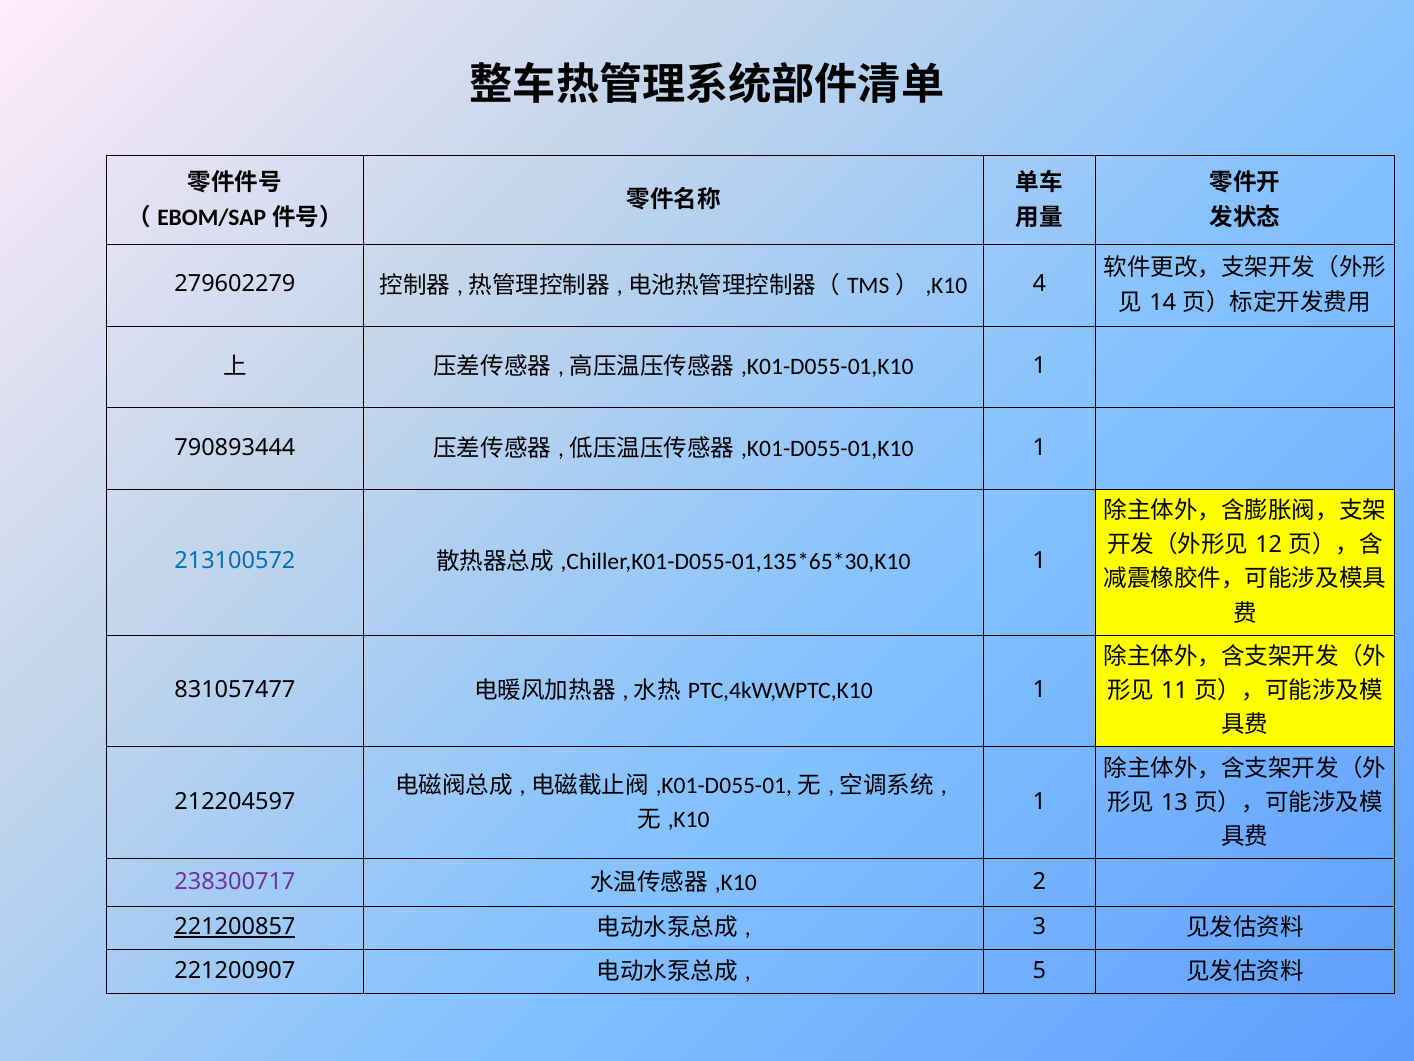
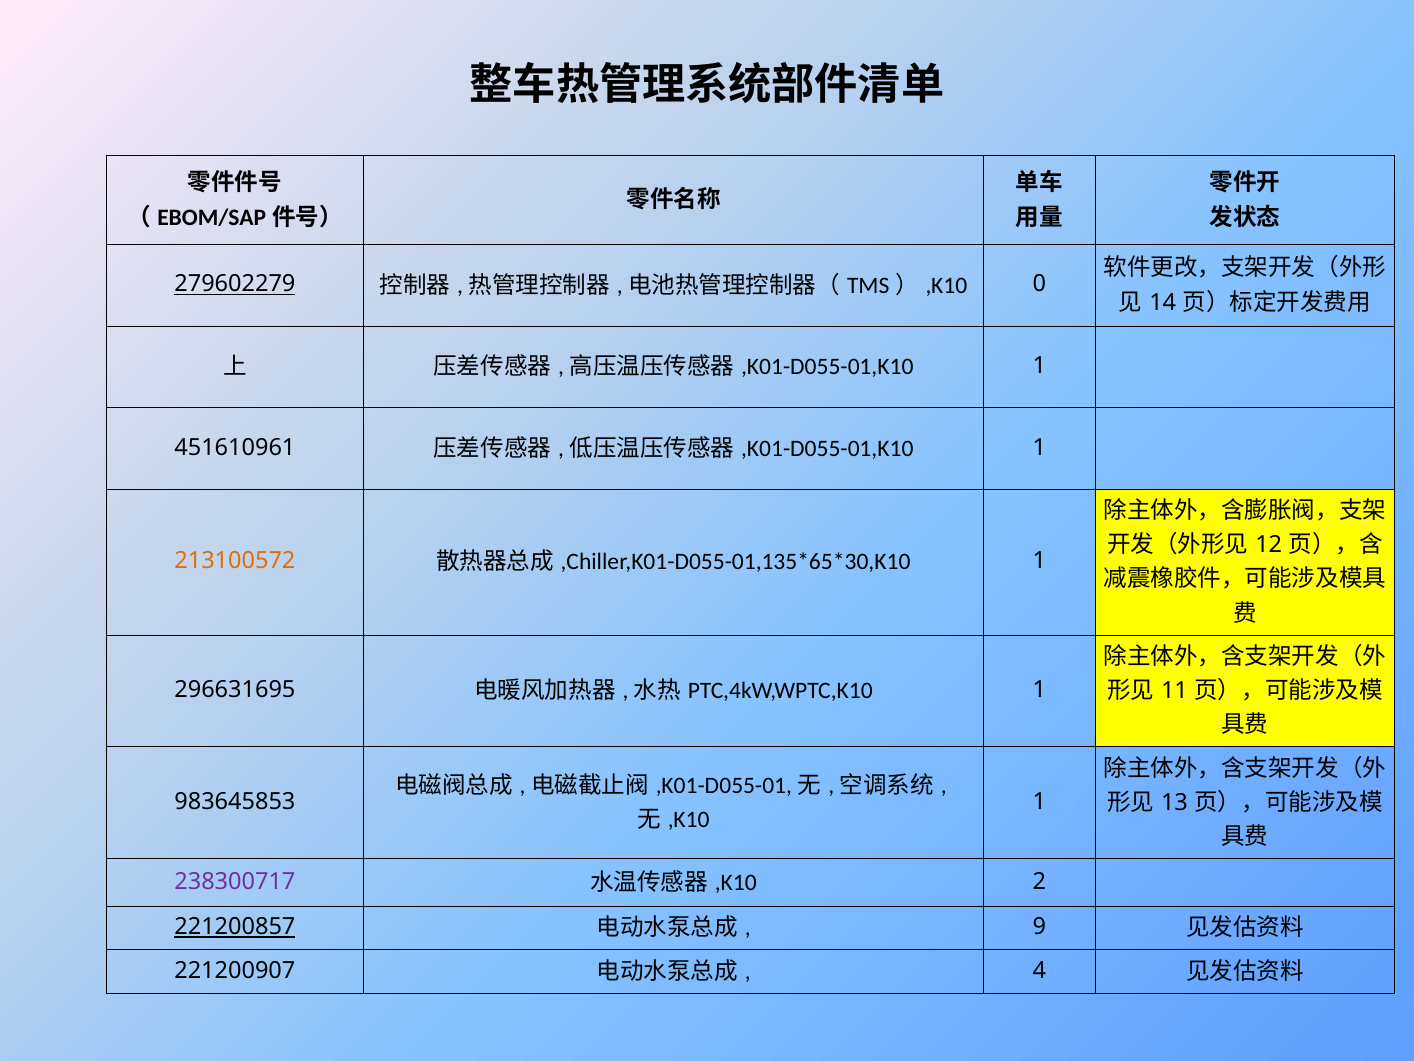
279602279 underline: none -> present
4: 4 -> 0
790893444: 790893444 -> 451610961
213100572 colour: blue -> orange
831057477: 831057477 -> 296631695
212204597: 212204597 -> 983645853
3: 3 -> 9
5: 5 -> 4
